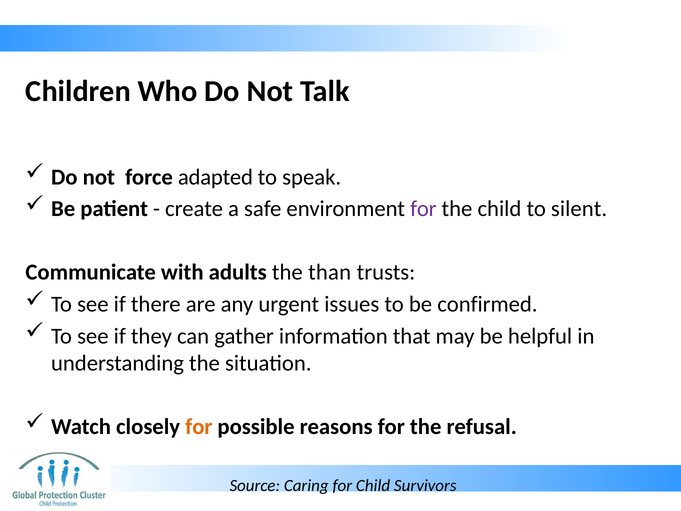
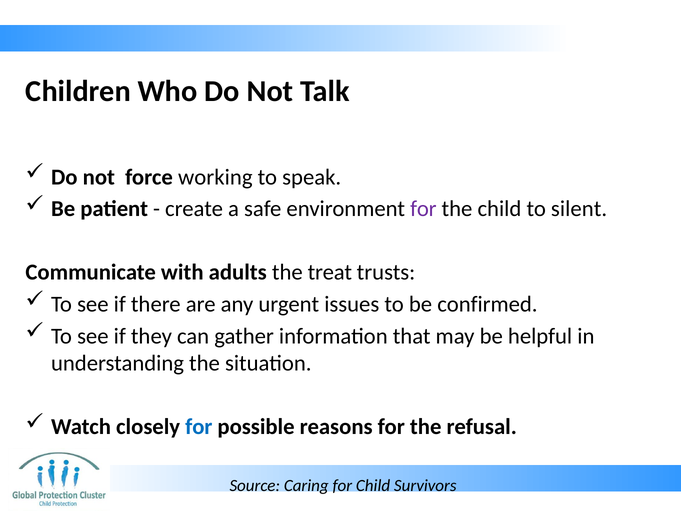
adapted: adapted -> working
than: than -> treat
for at (199, 427) colour: orange -> blue
